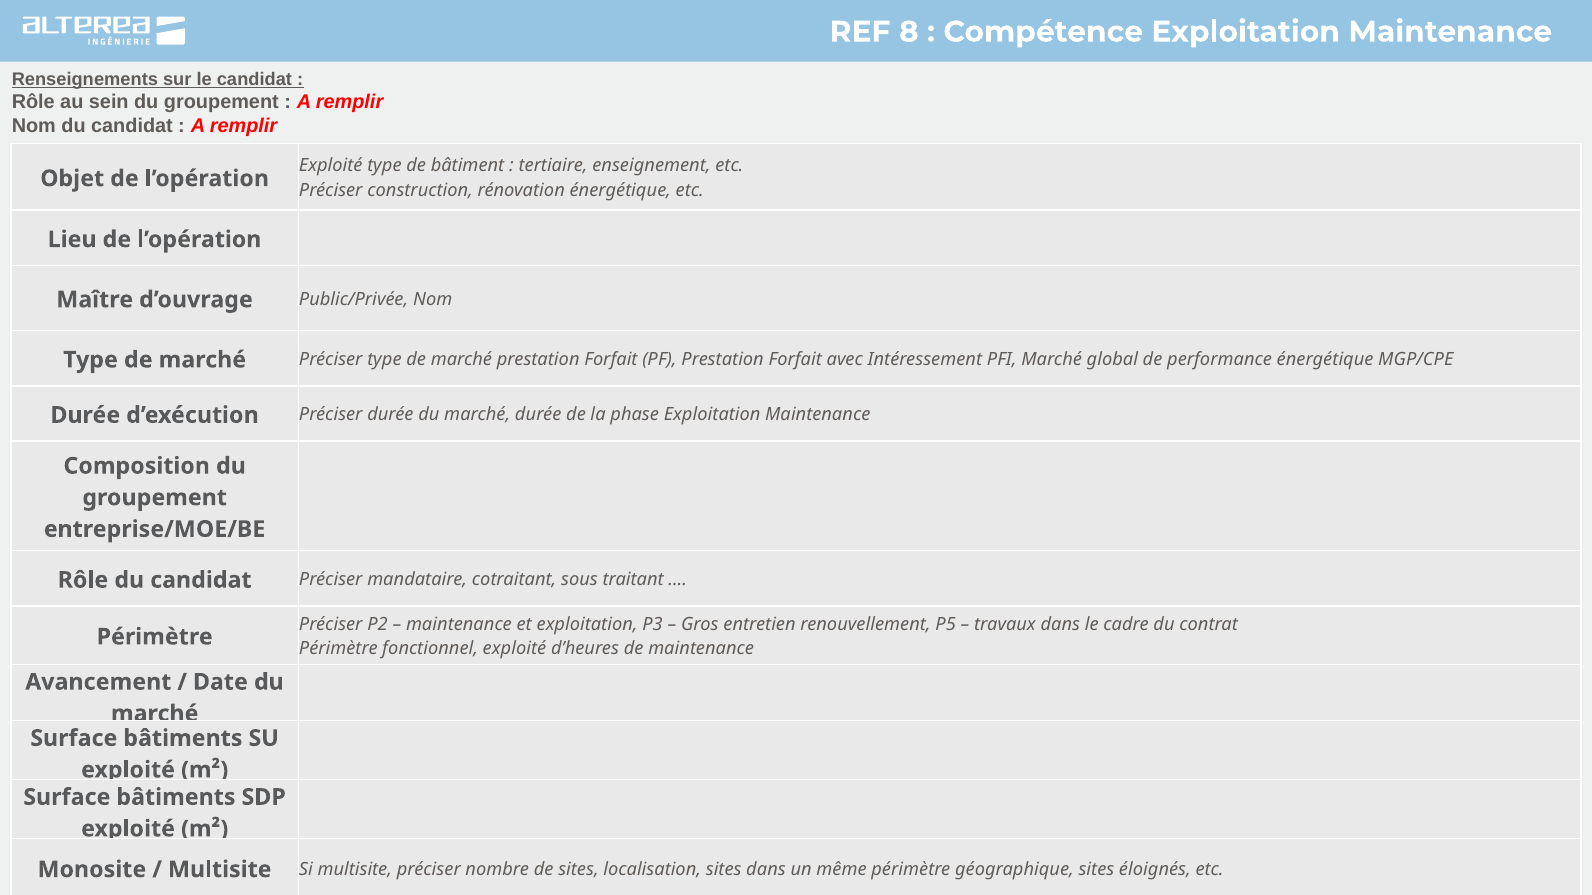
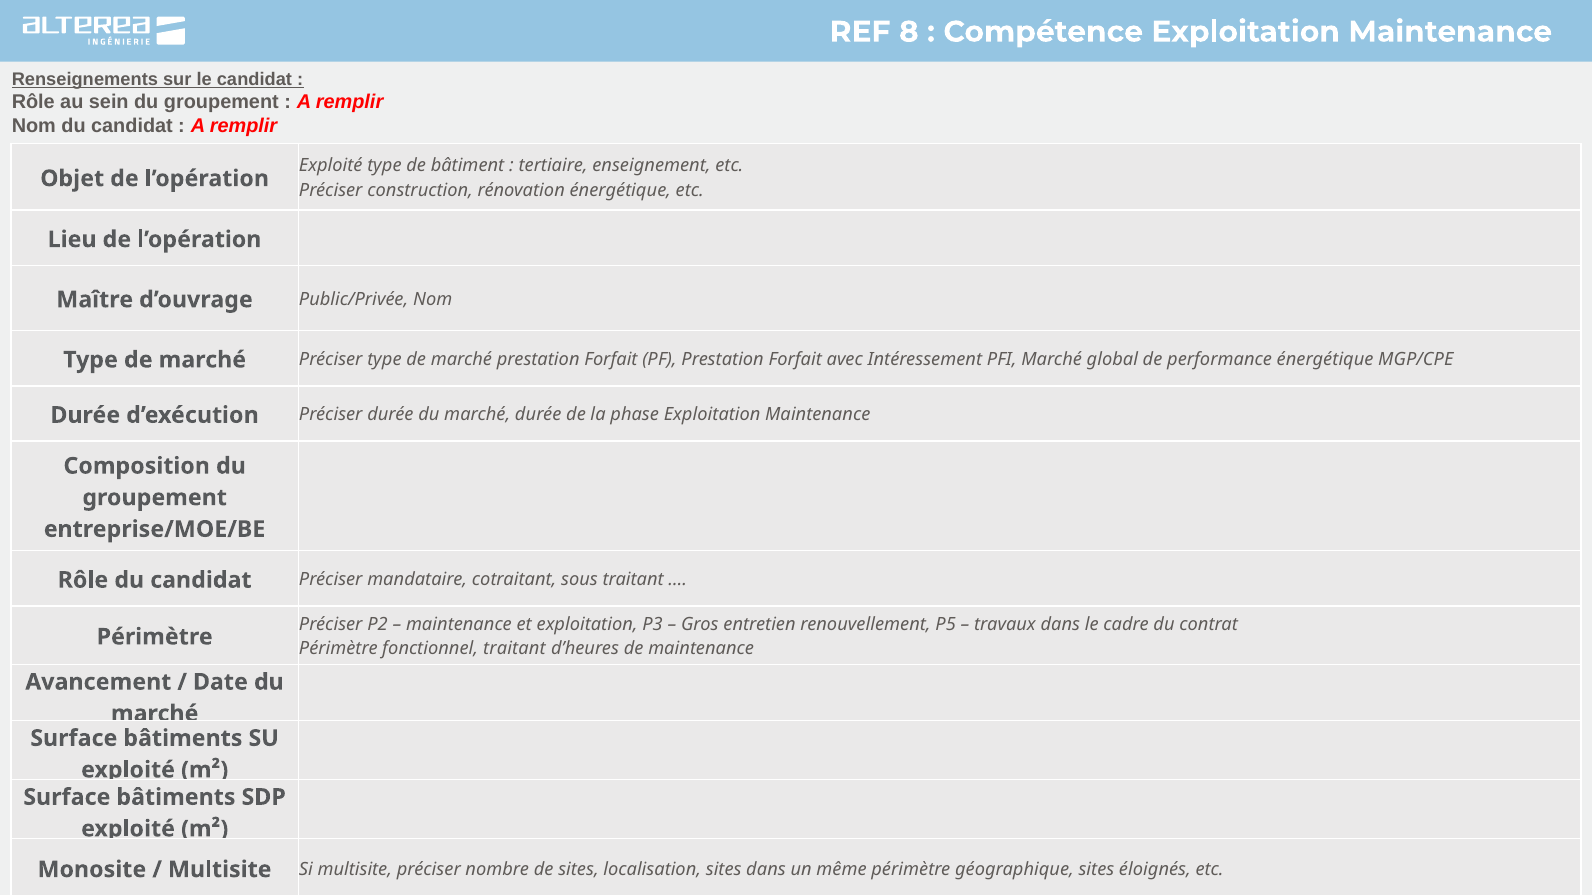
fonctionnel exploité: exploité -> traitant
